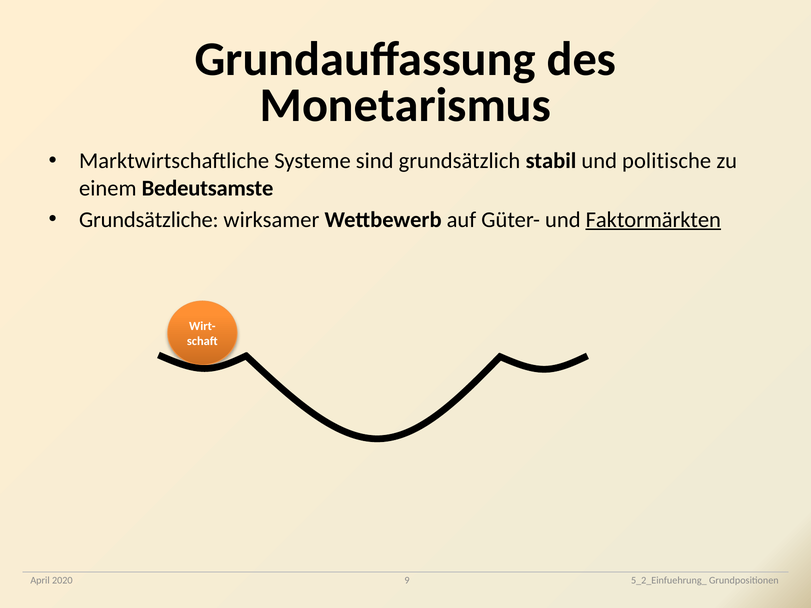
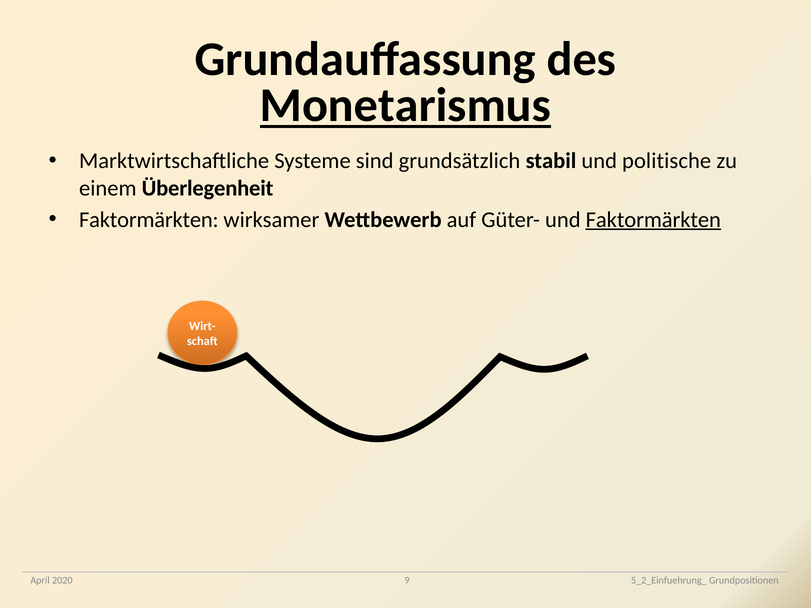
Monetarismus underline: none -> present
Bedeutsamste: Bedeutsamste -> Überlegenheit
Grundsätzliche at (149, 220): Grundsätzliche -> Faktormärkten
